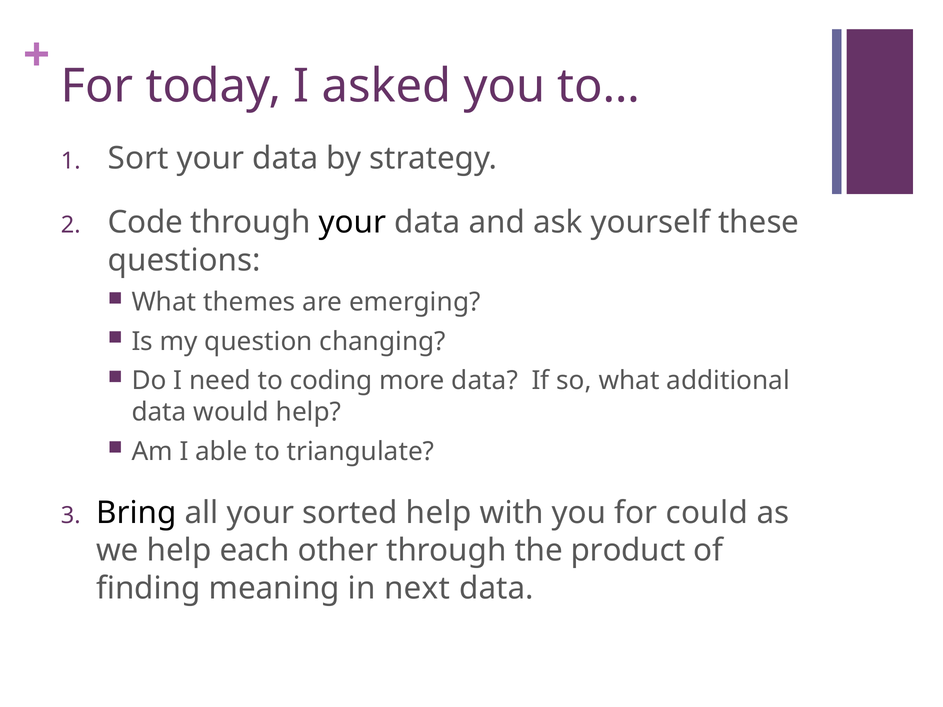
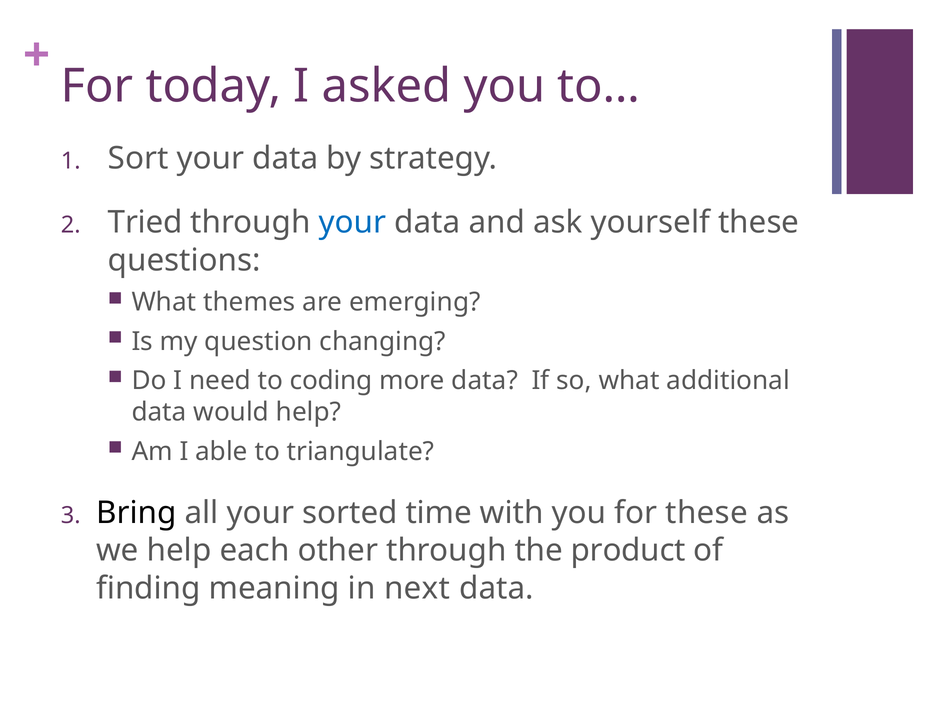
Code: Code -> Tried
your at (353, 223) colour: black -> blue
sorted help: help -> time
for could: could -> these
